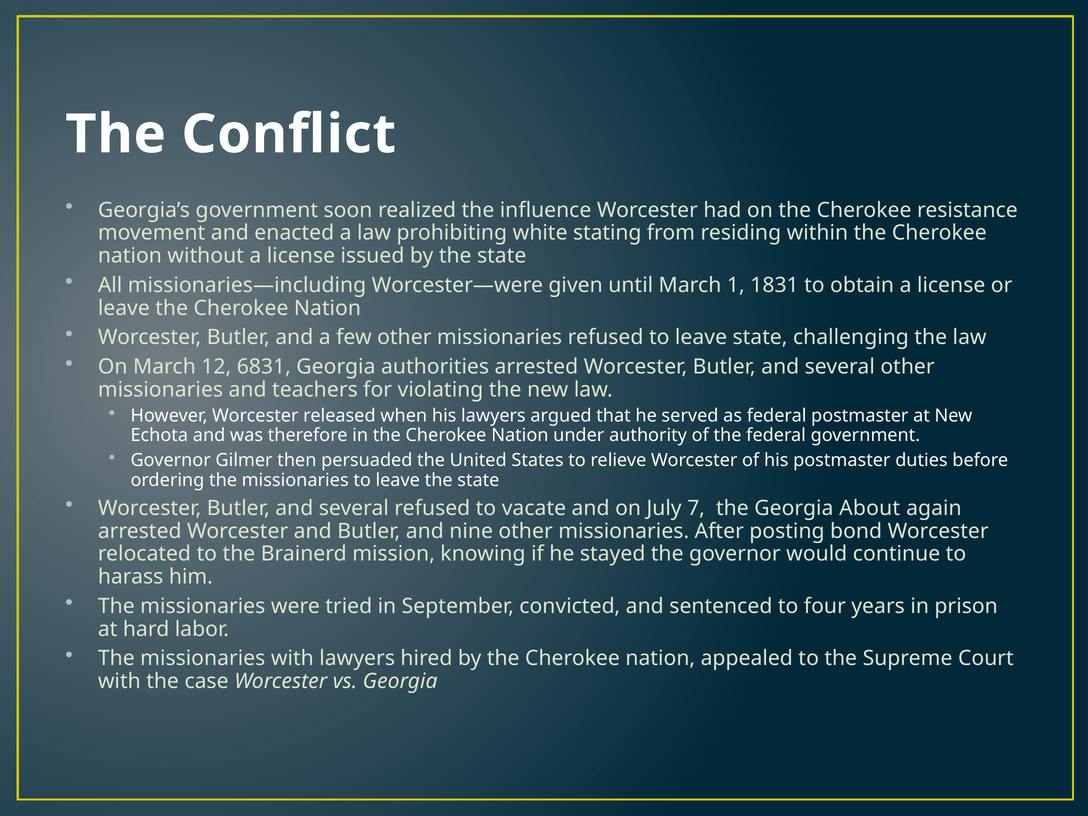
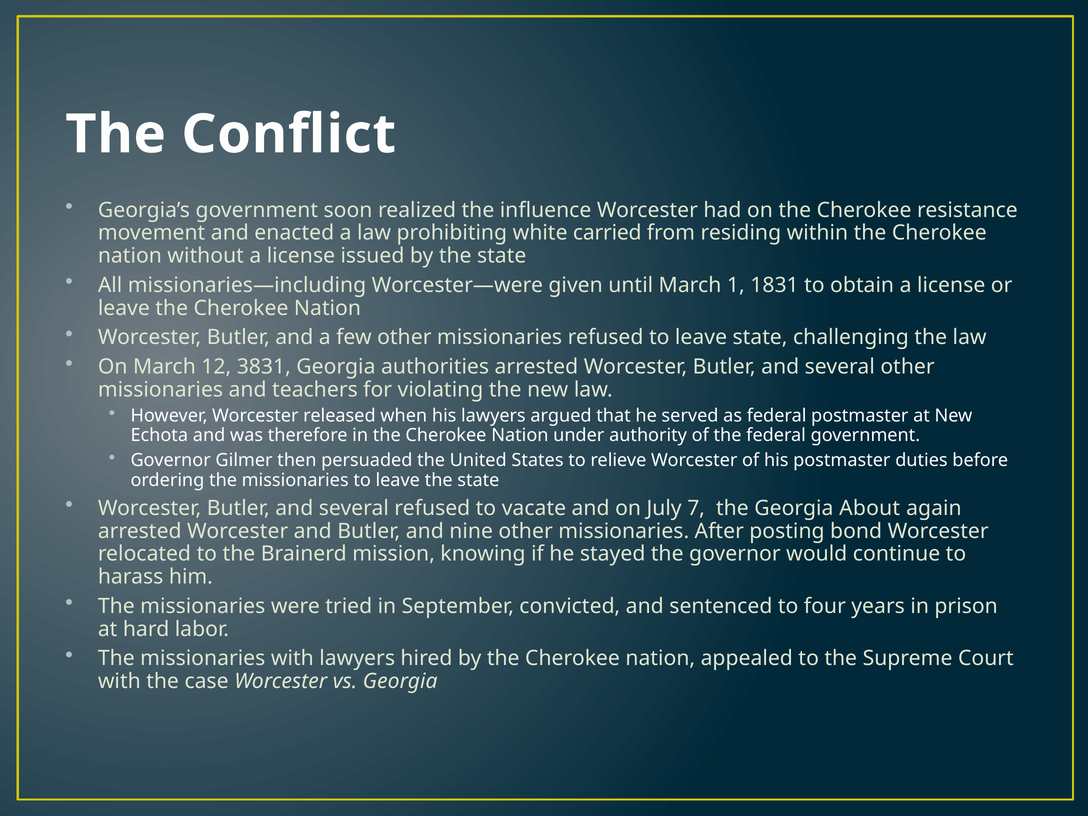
stating: stating -> carried
6831: 6831 -> 3831
